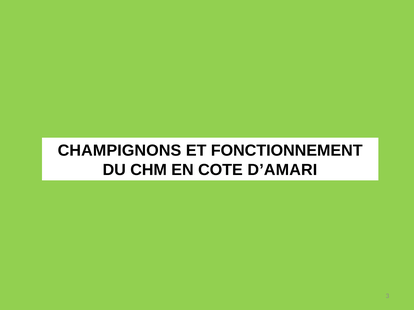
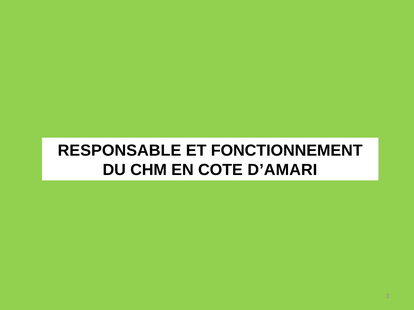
CHAMPIGNONS: CHAMPIGNONS -> RESPONSABLE
